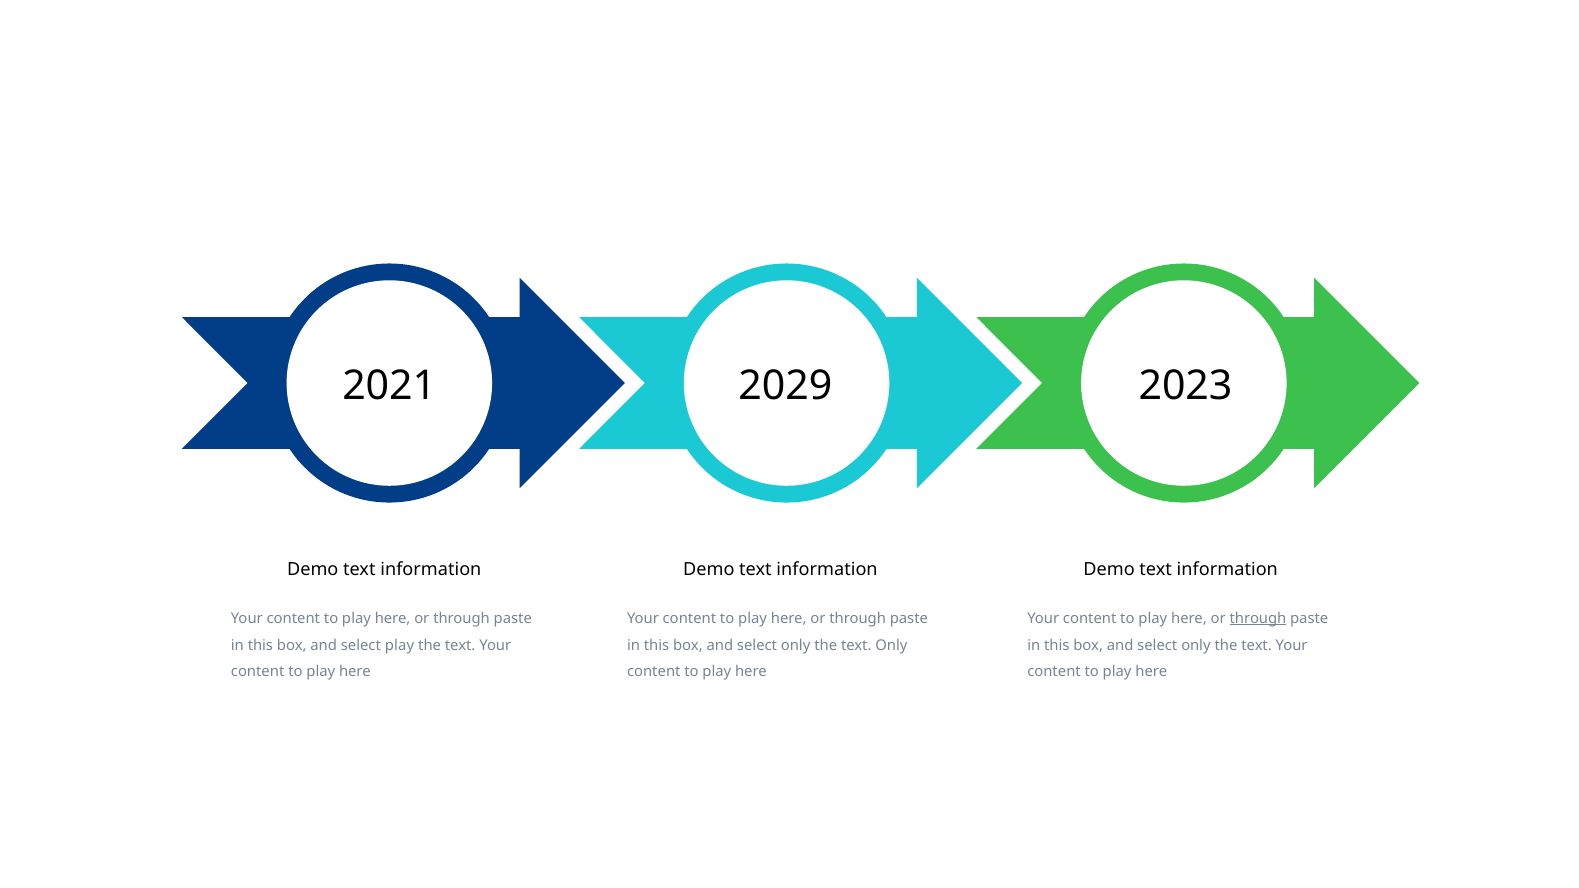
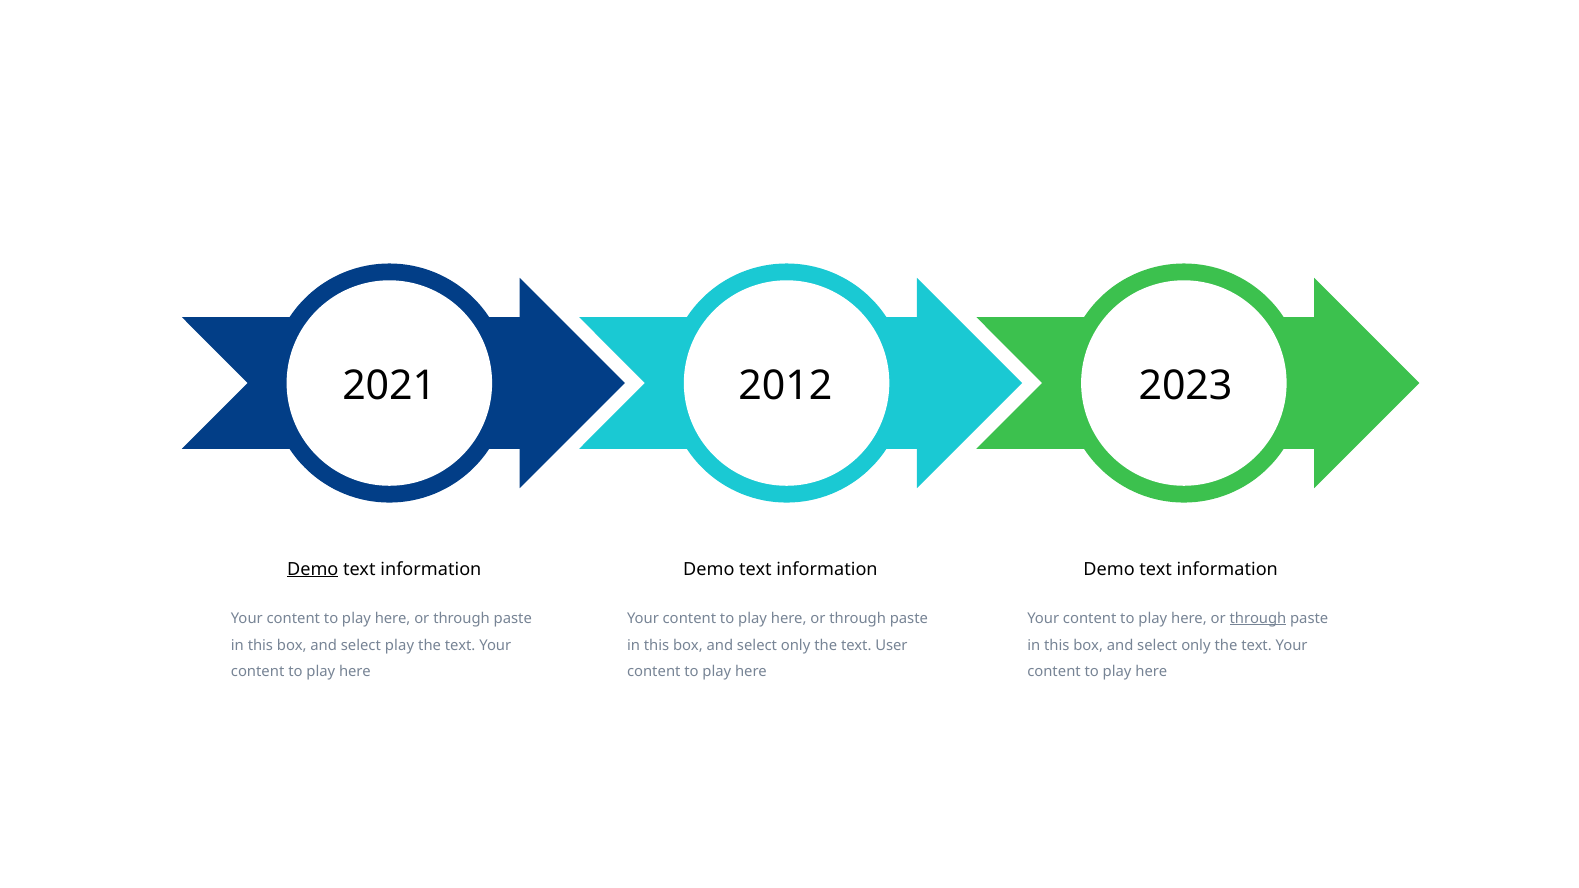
2029: 2029 -> 2012
Demo at (313, 569) underline: none -> present
text Only: Only -> User
